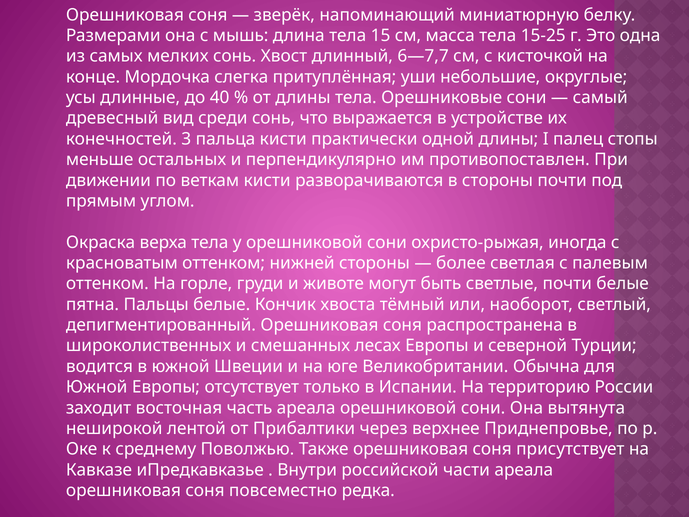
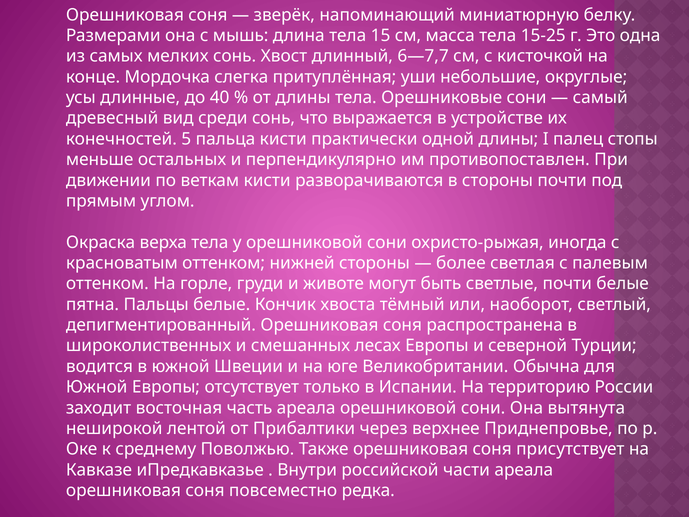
3: 3 -> 5
